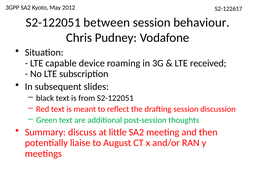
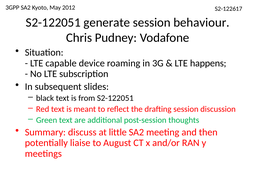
between: between -> generate
received: received -> happens
